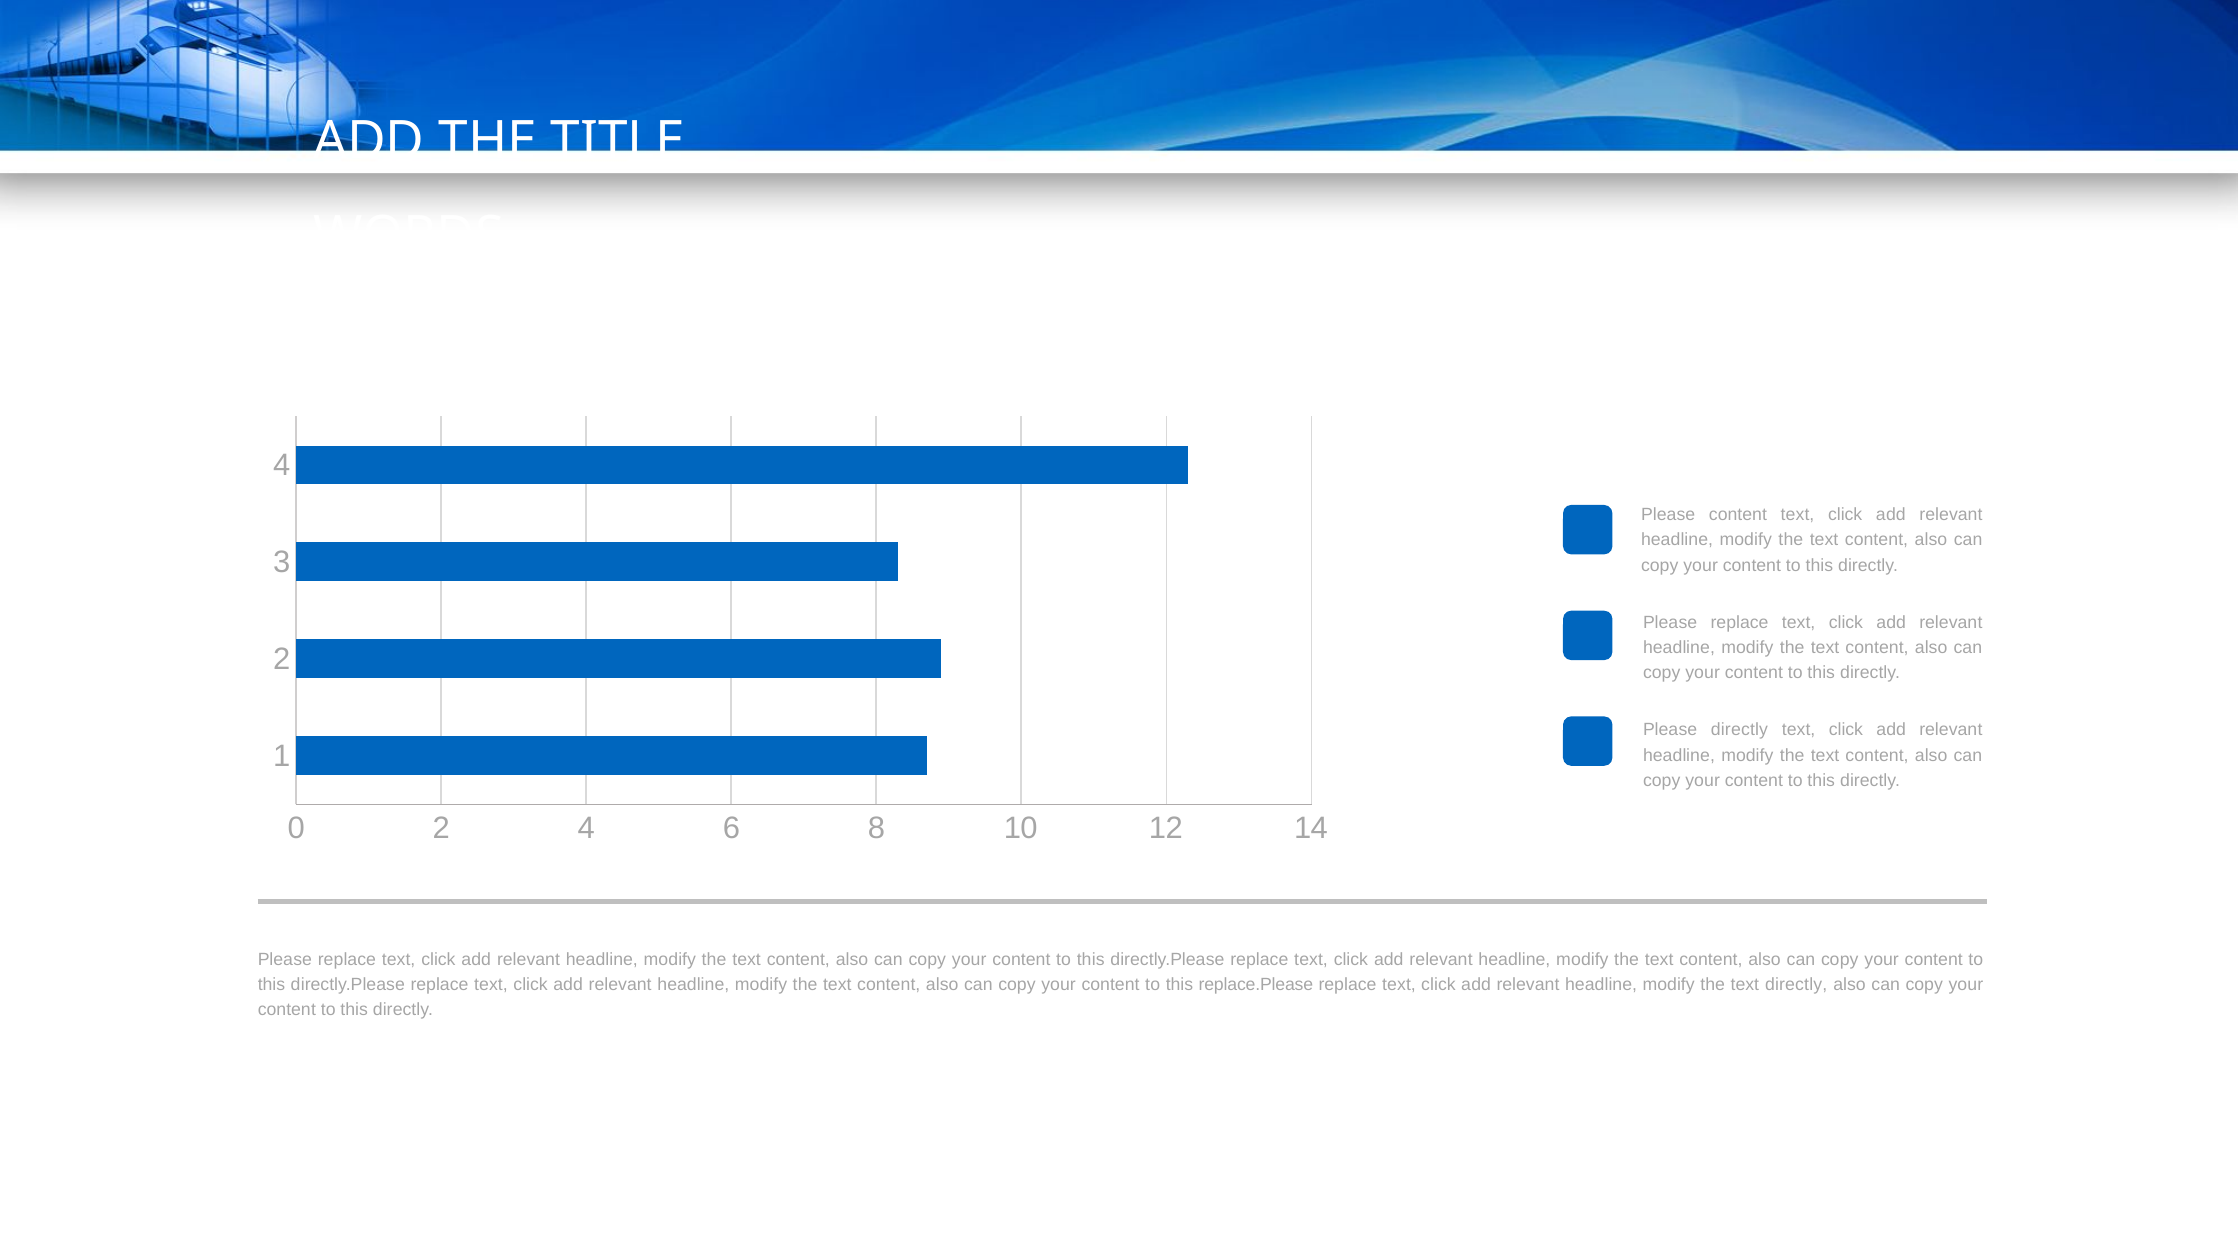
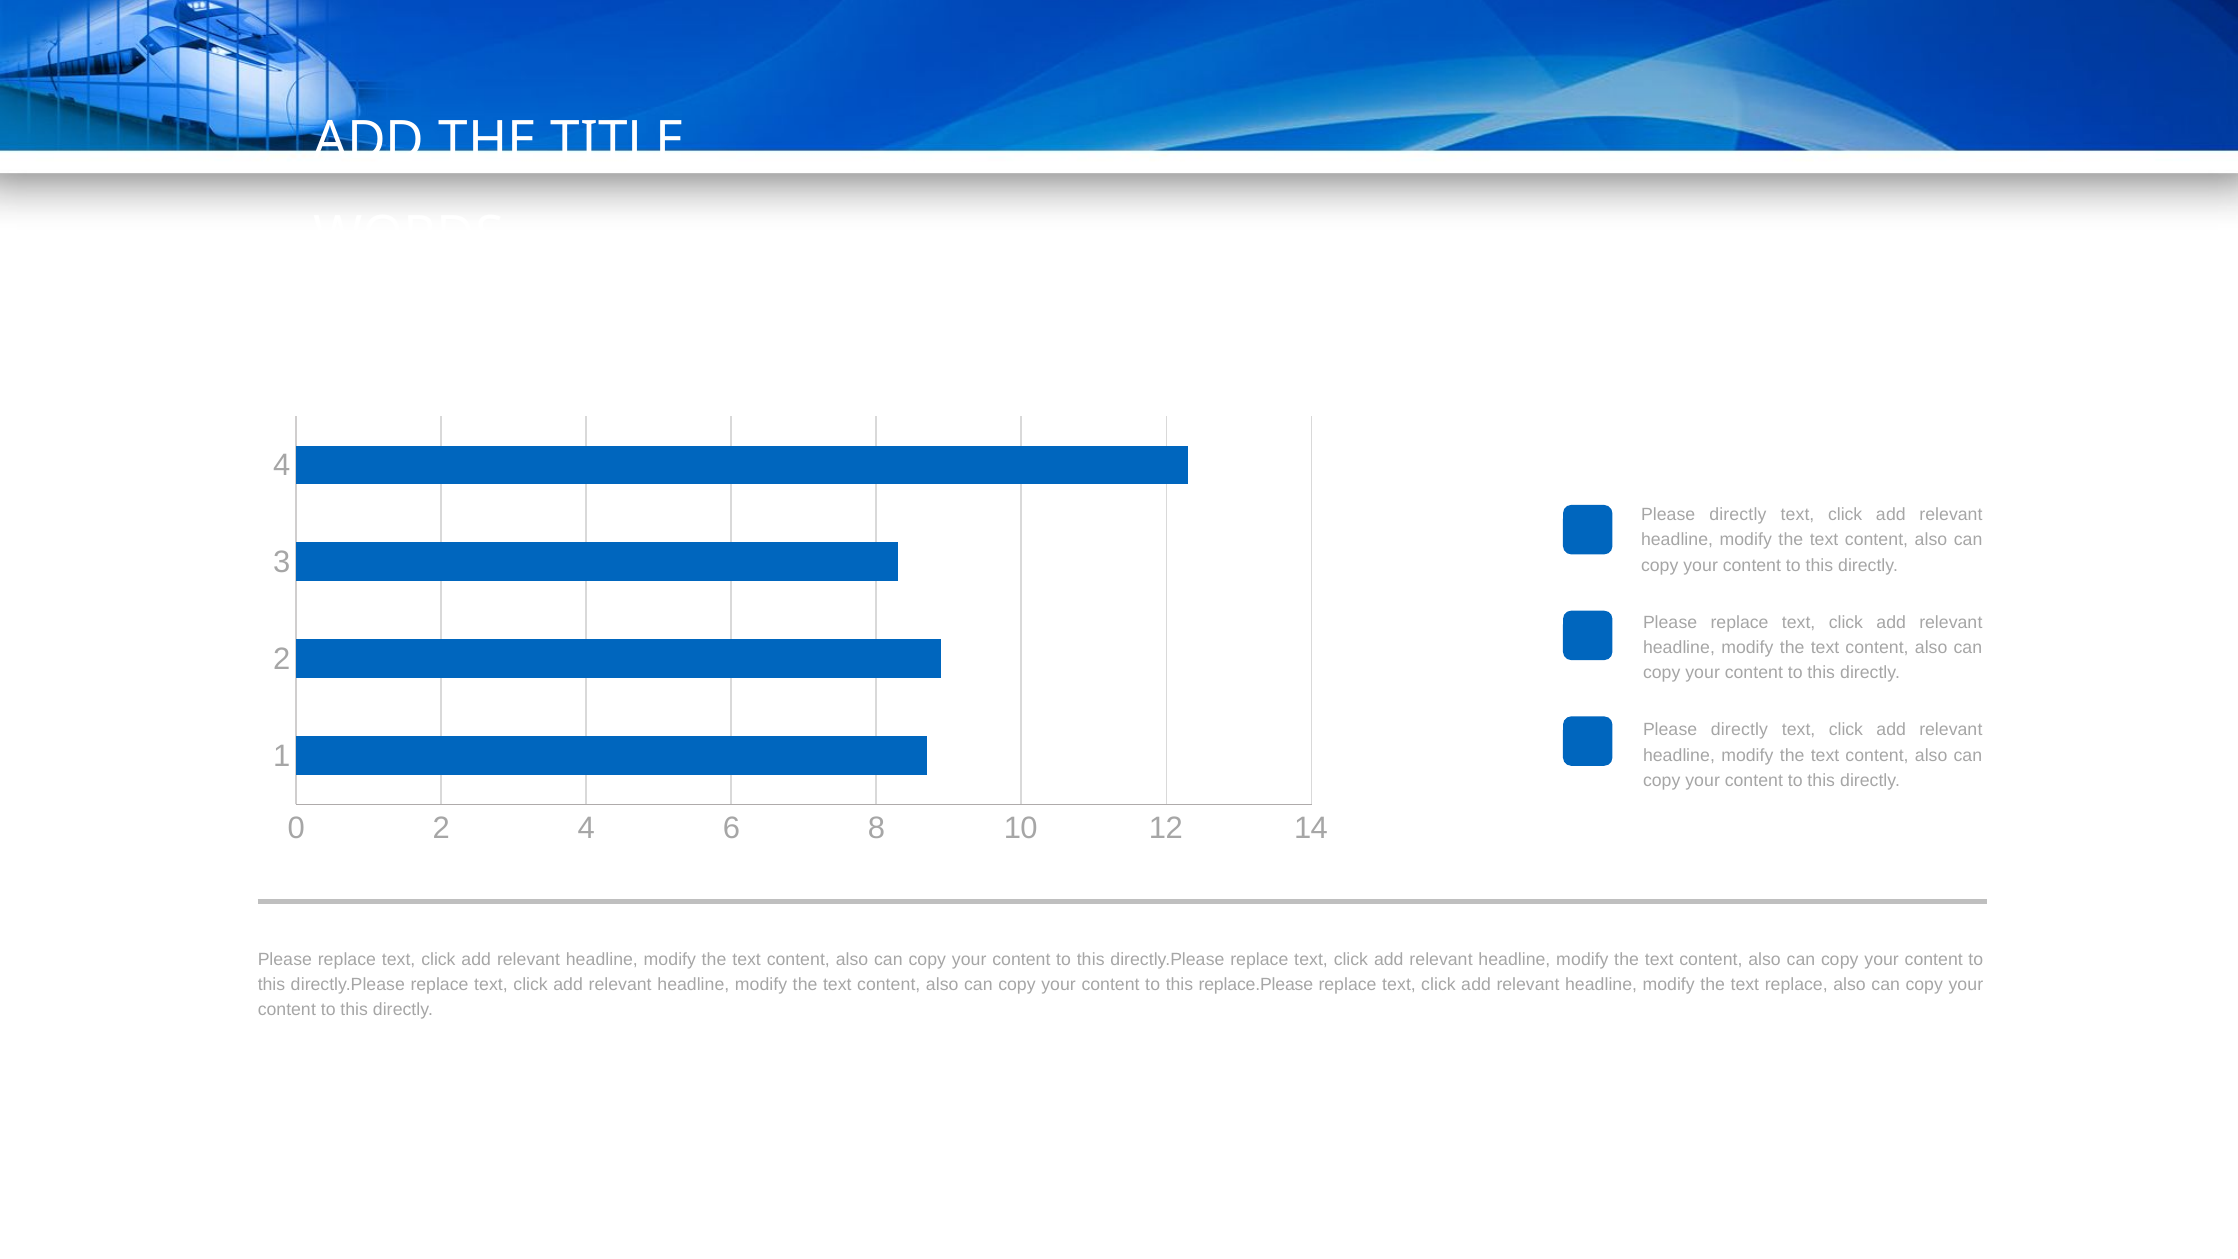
content at (1738, 515): content -> directly
text directly: directly -> replace
